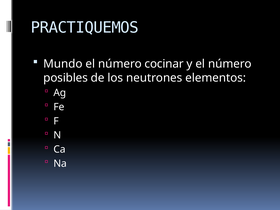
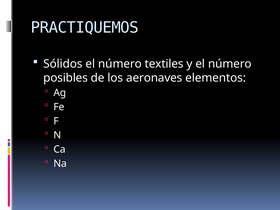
Mundo: Mundo -> Sólidos
cocinar: cocinar -> textiles
neutrones: neutrones -> aeronaves
